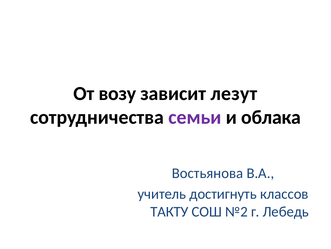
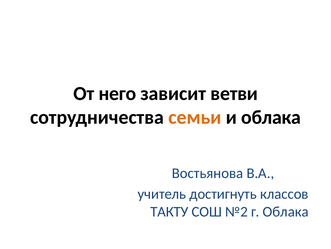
возу: возу -> него
лезут: лезут -> ветви
семьи colour: purple -> orange
г Лебедь: Лебедь -> Облака
